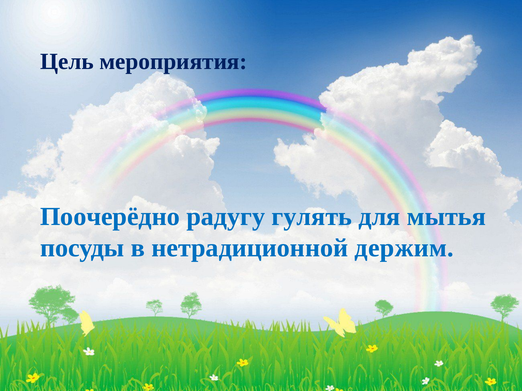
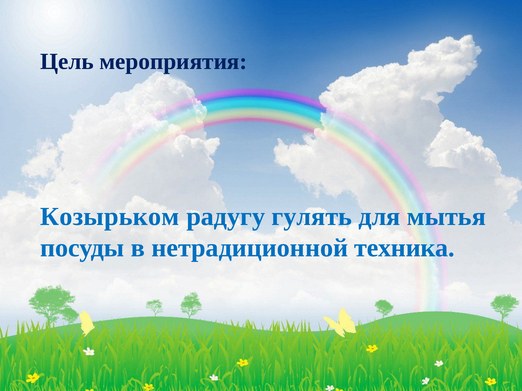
Поочерёдно: Поочерёдно -> Козырьком
держим: держим -> техника
